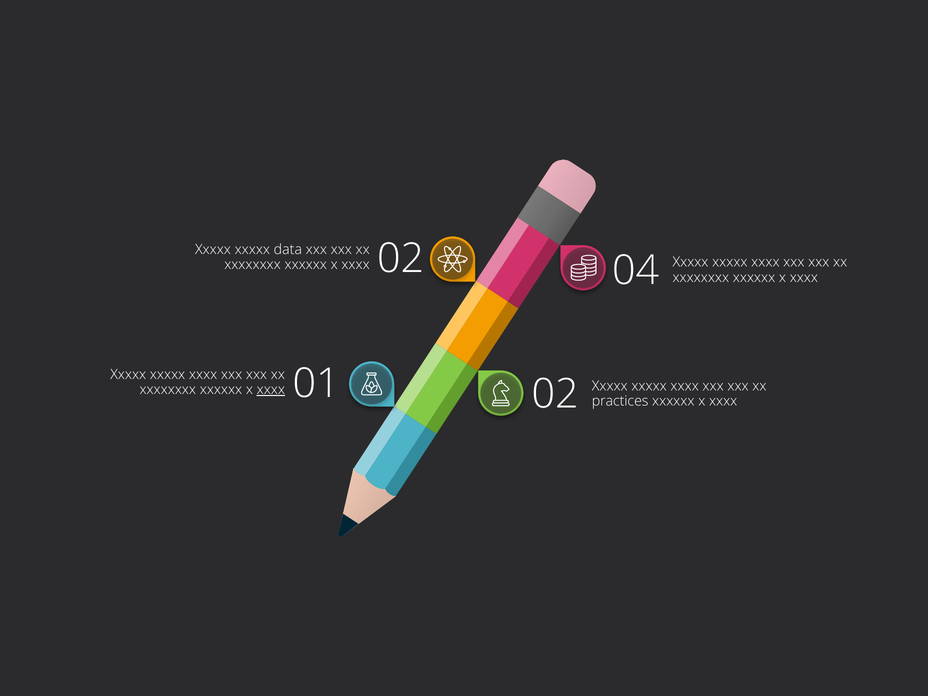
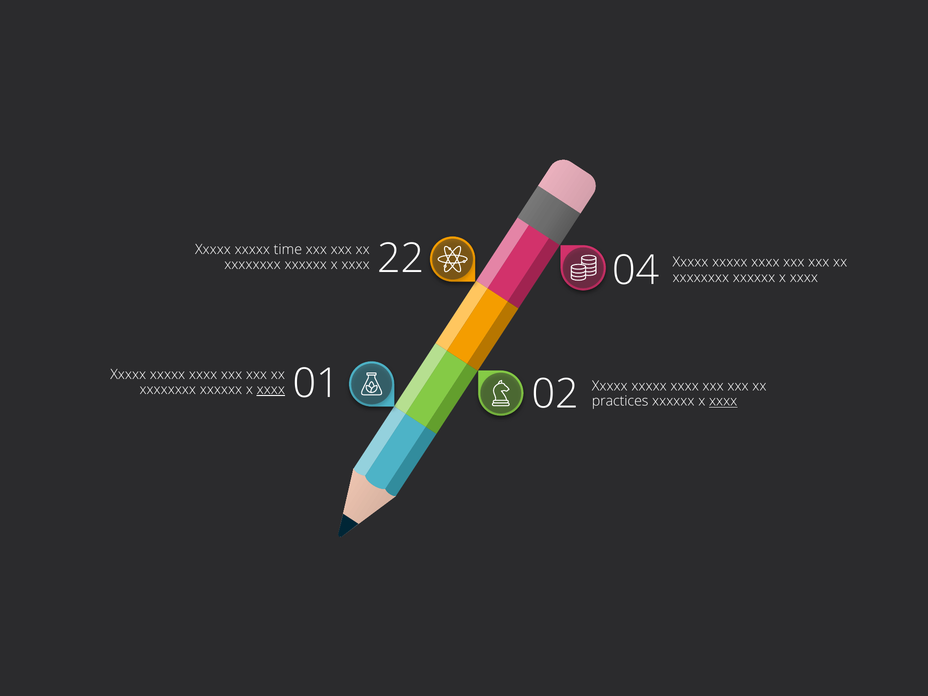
data: data -> time
02 at (401, 259): 02 -> 22
xxxx at (723, 401) underline: none -> present
